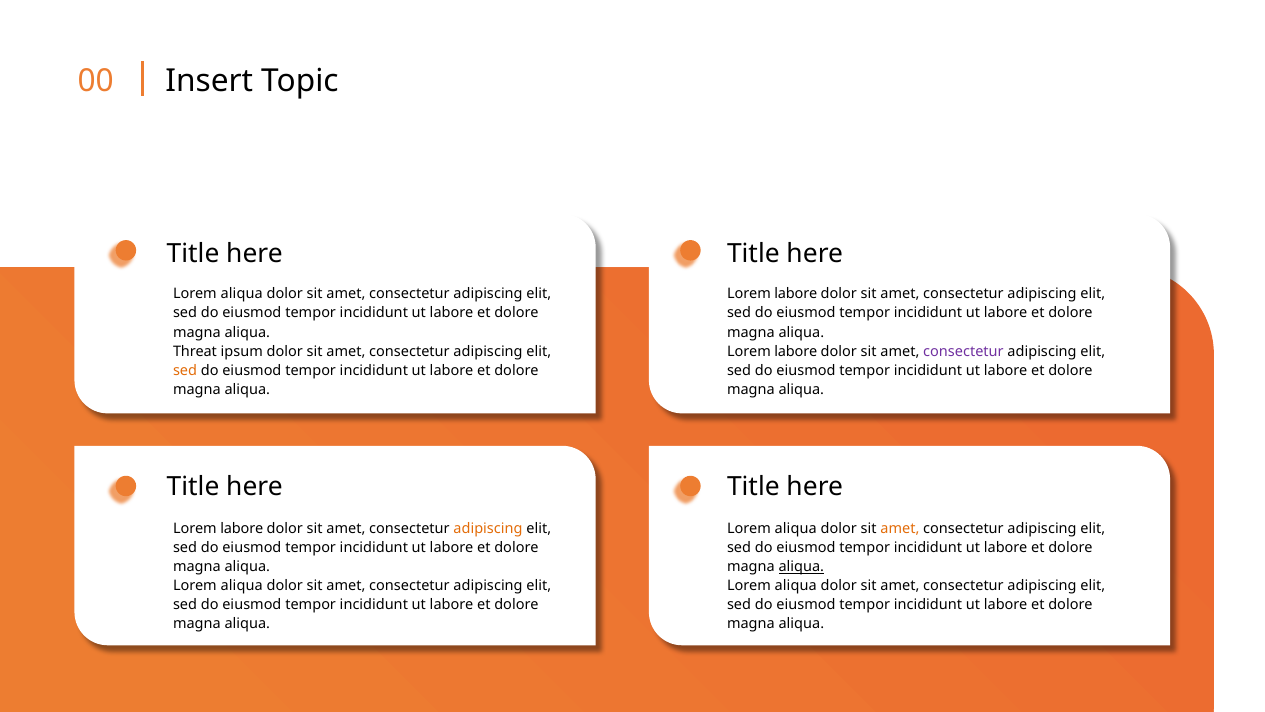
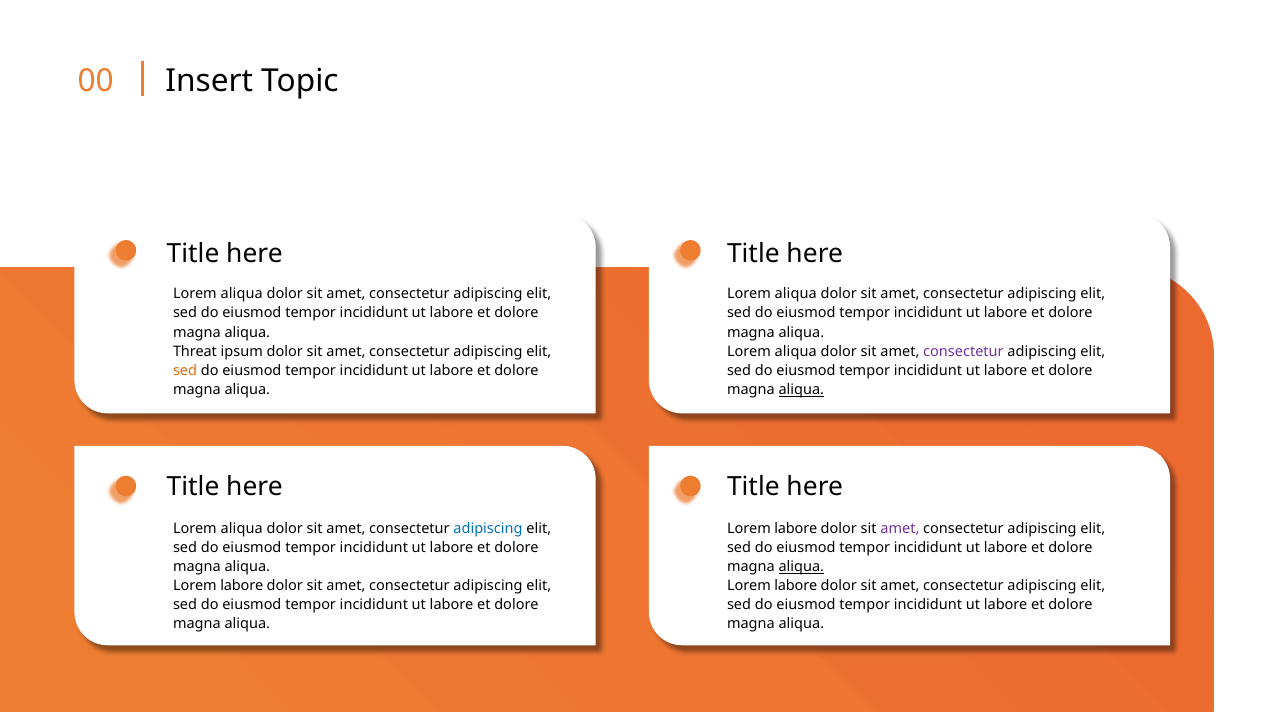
labore at (796, 294): labore -> aliqua
labore at (796, 351): labore -> aliqua
aliqua at (801, 390) underline: none -> present
labore at (242, 528): labore -> aliqua
adipiscing at (488, 528) colour: orange -> blue
aliqua at (796, 528): aliqua -> labore
amet at (900, 528) colour: orange -> purple
aliqua at (242, 585): aliqua -> labore
aliqua at (796, 585): aliqua -> labore
